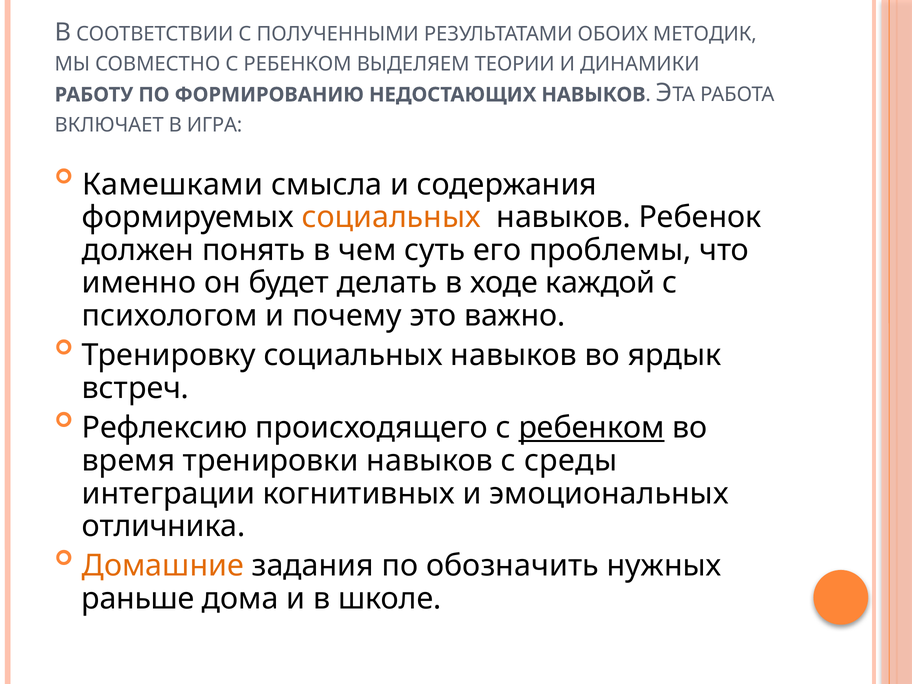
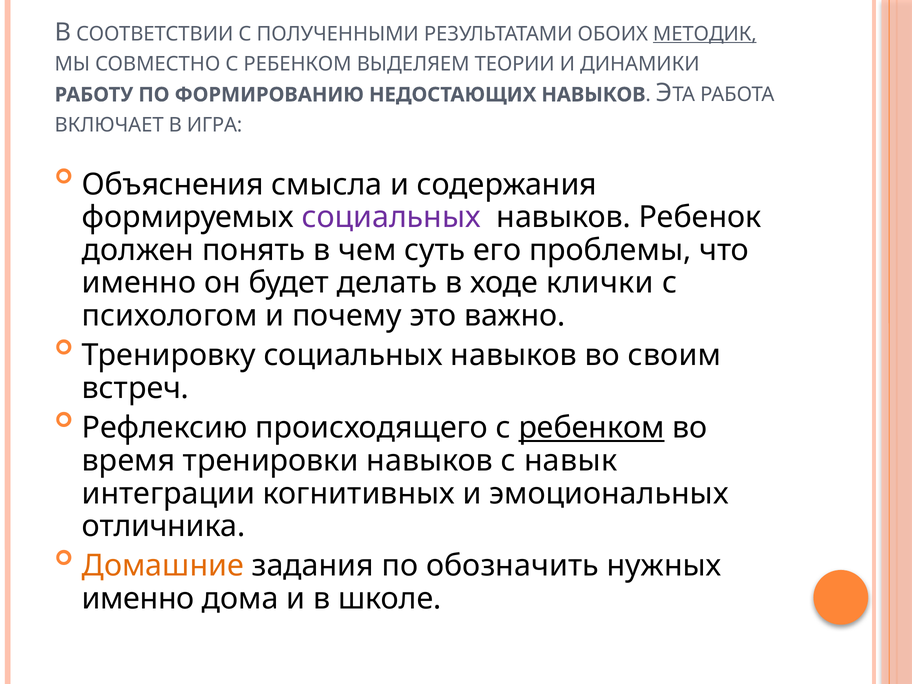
МЕТОДИК underline: none -> present
Камешками: Камешками -> Объяснения
социальных at (391, 217) colour: orange -> purple
каждой: каждой -> клички
ярдык: ярдык -> своим
среды: среды -> навык
раньше at (138, 599): раньше -> именно
